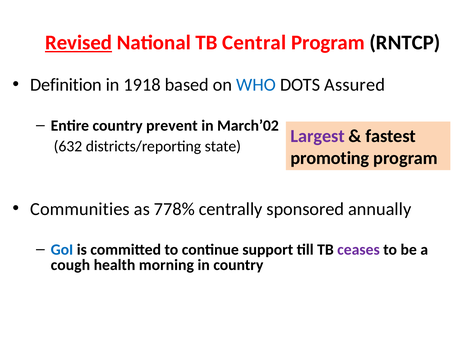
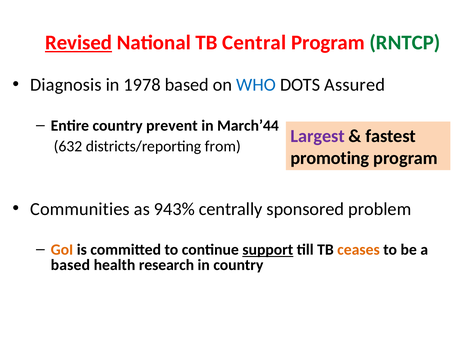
RNTCP colour: black -> green
Definition: Definition -> Diagnosis
1918: 1918 -> 1978
March’02: March’02 -> March’44
state: state -> from
778%: 778% -> 943%
annually: annually -> problem
GoI colour: blue -> orange
support underline: none -> present
ceases colour: purple -> orange
cough at (70, 264): cough -> based
morning: morning -> research
